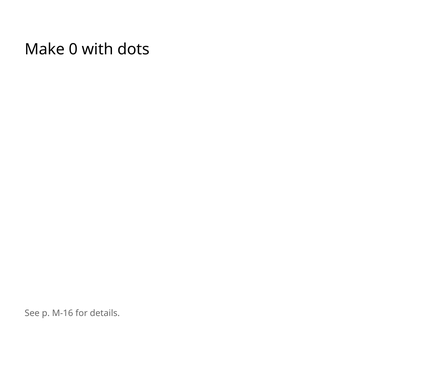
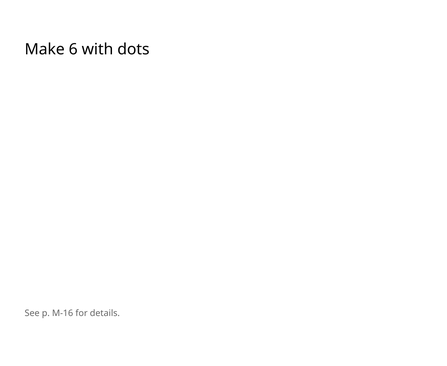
0: 0 -> 6
